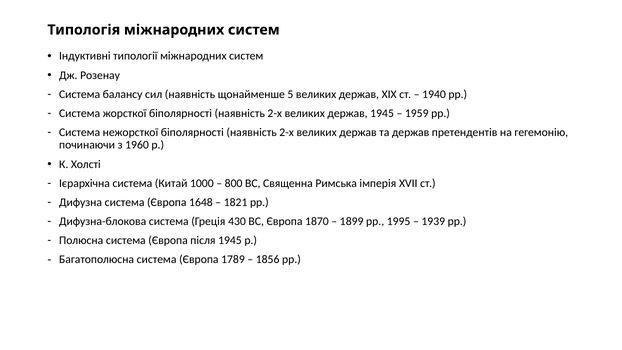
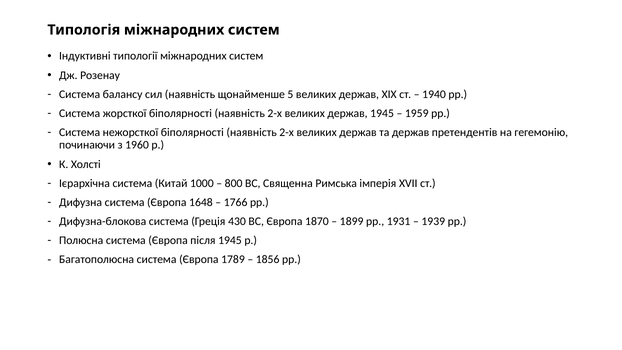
1821: 1821 -> 1766
1995: 1995 -> 1931
